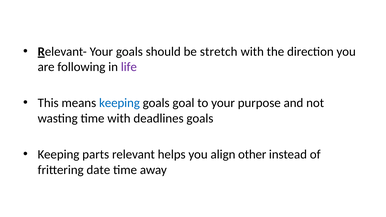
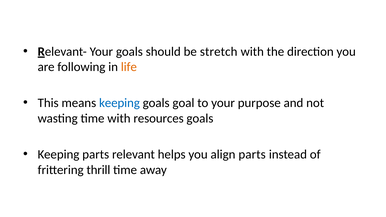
life colour: purple -> orange
deadlines: deadlines -> resources
align other: other -> parts
date: date -> thrill
